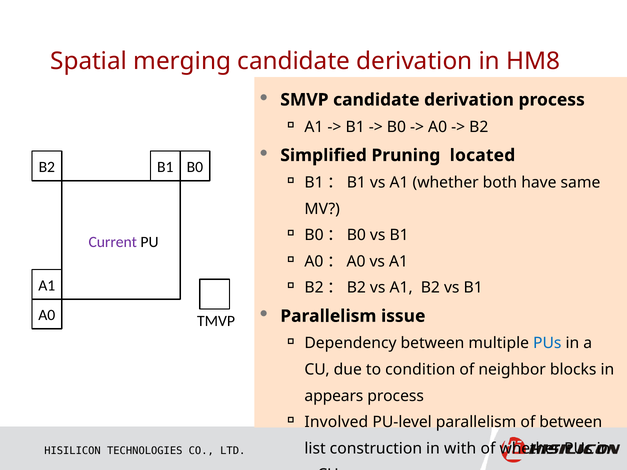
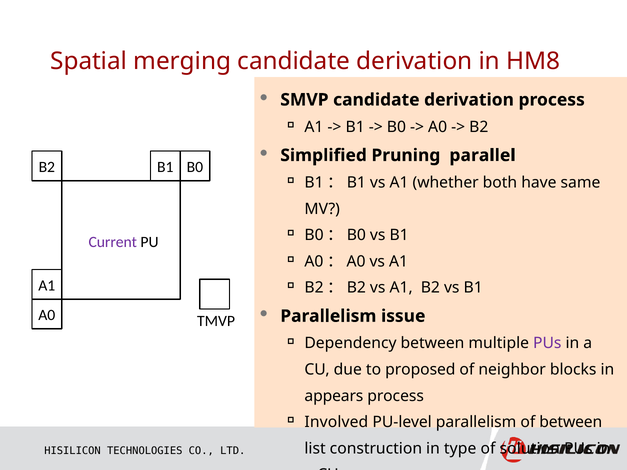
located: located -> parallel
PUs at (547, 343) colour: blue -> purple
condition: condition -> proposed
with: with -> type
of whether: whether -> solution
